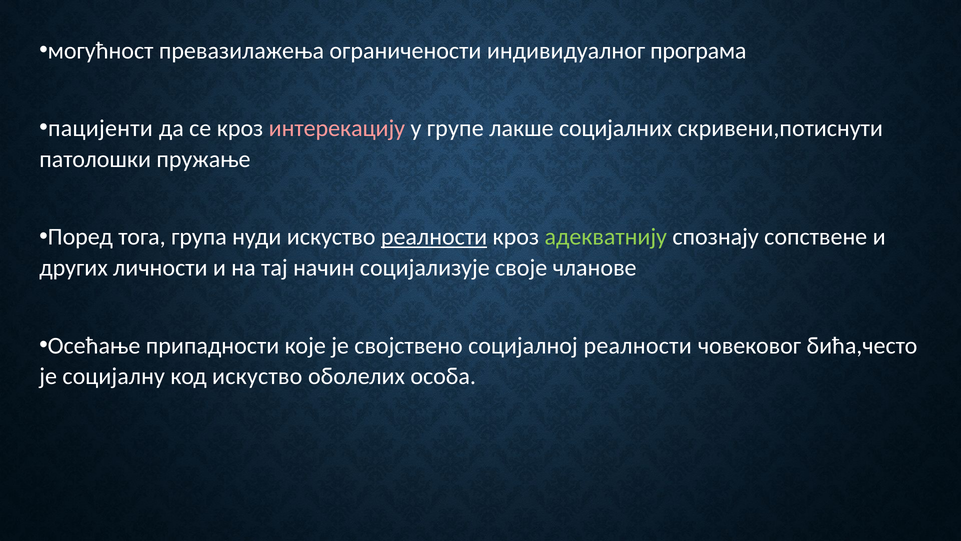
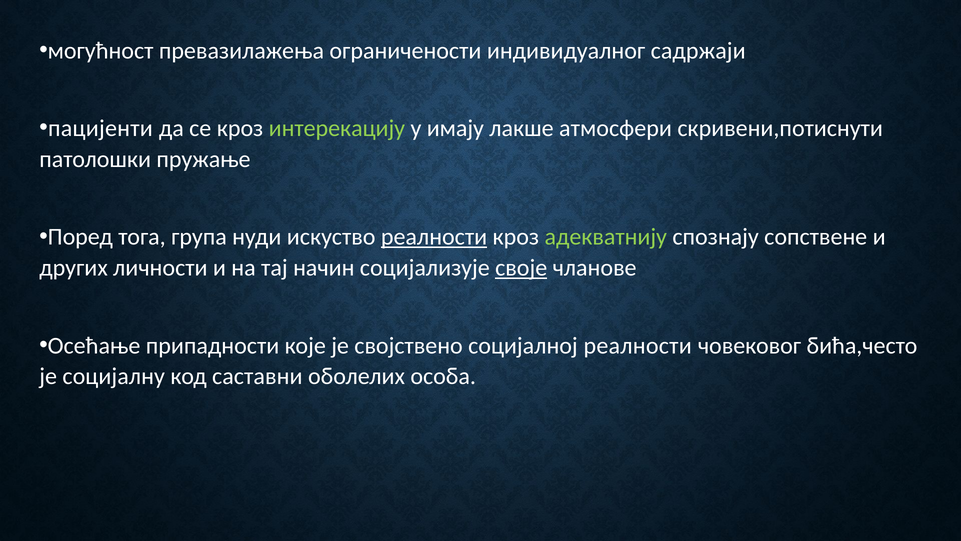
програма: програма -> садржаји
интерекацију colour: pink -> light green
групе: групе -> имају
социјалних: социјалних -> атмосфери
своје underline: none -> present
код искуство: искуство -> саставни
